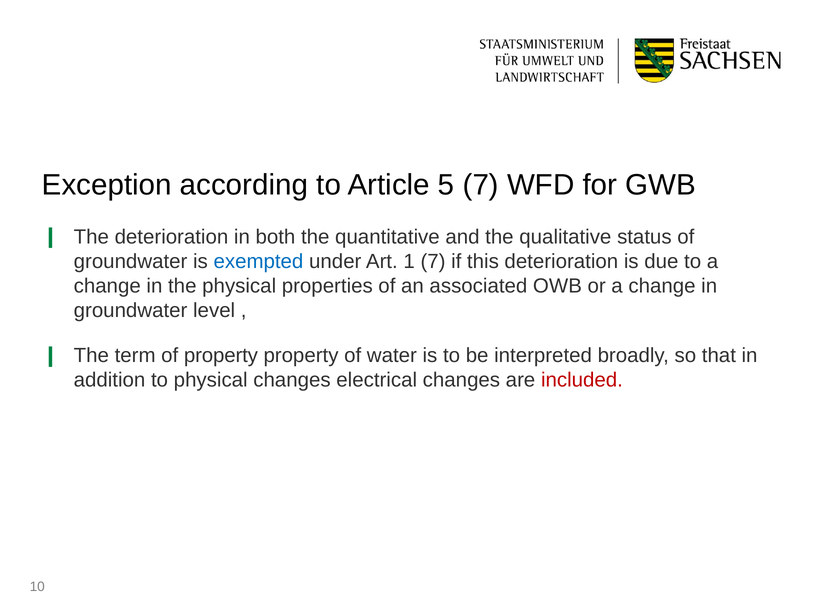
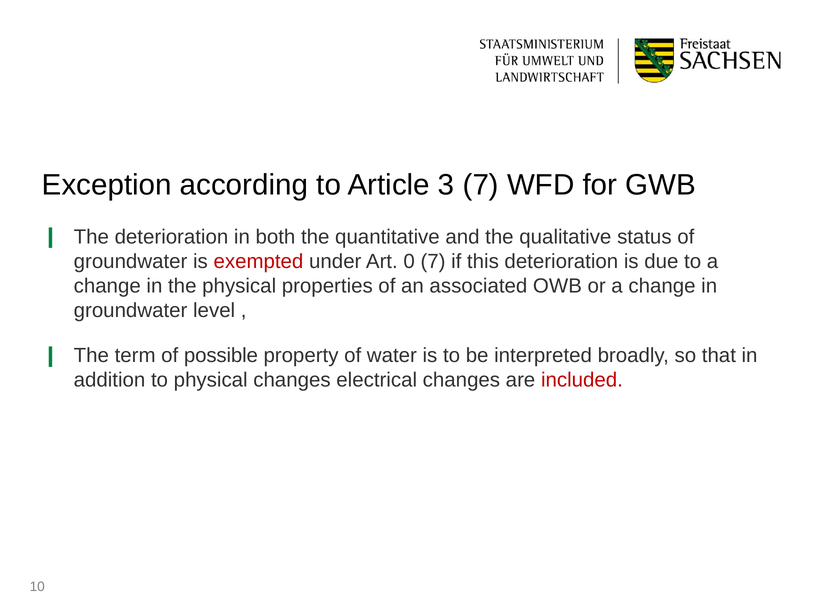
5: 5 -> 3
exempted colour: blue -> red
1: 1 -> 0
of property: property -> possible
